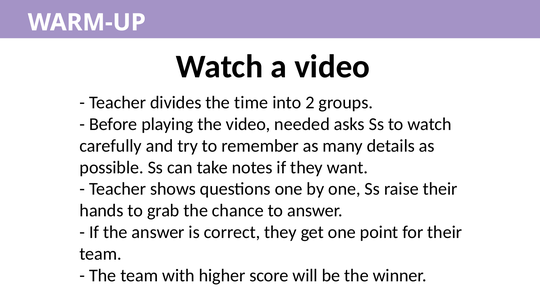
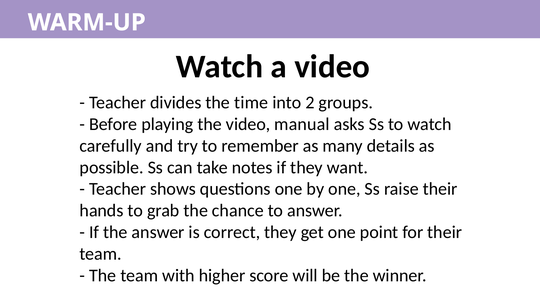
needed: needed -> manual
